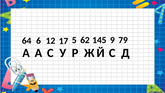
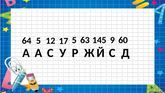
79: 79 -> 60
64 6: 6 -> 5
62: 62 -> 63
